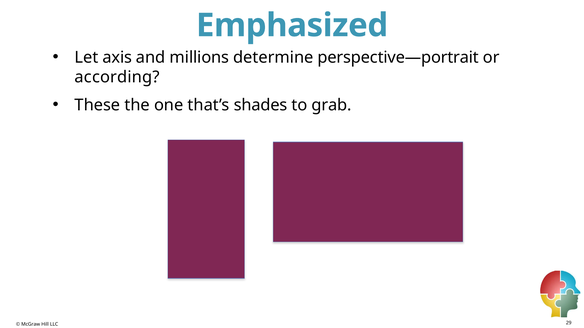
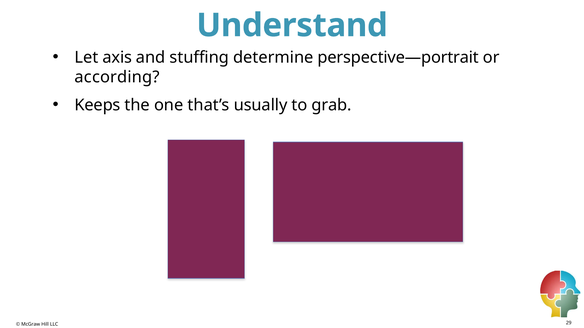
Emphasized: Emphasized -> Understand
millions: millions -> stuffing
These: These -> Keeps
shades: shades -> usually
